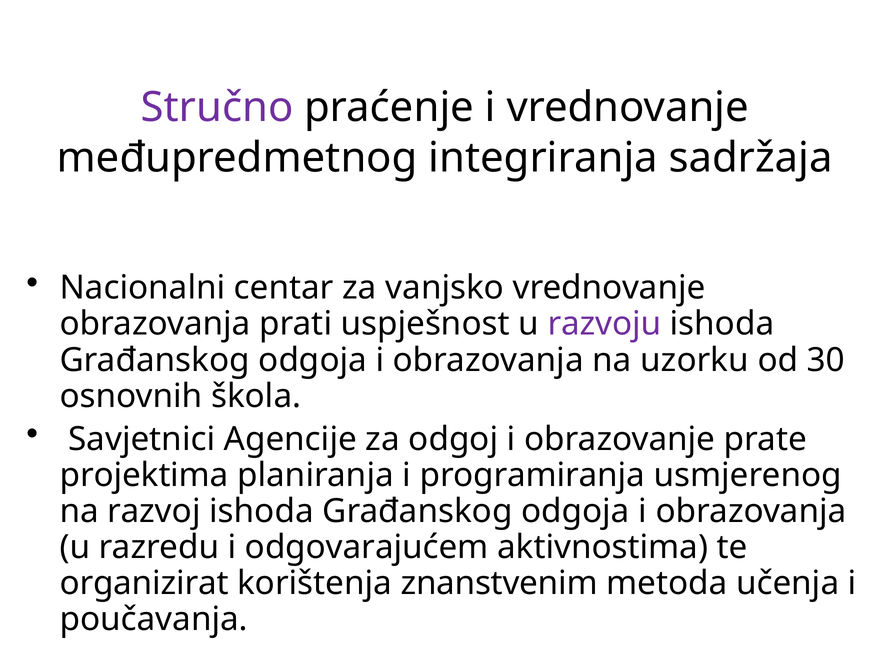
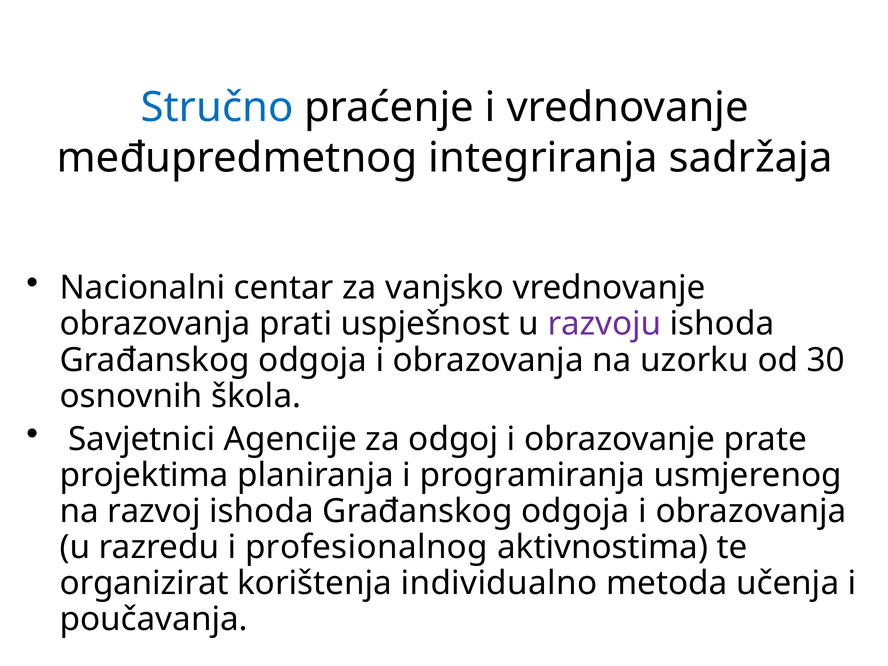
Stručno colour: purple -> blue
odgovarajućem: odgovarajućem -> profesionalnog
znanstvenim: znanstvenim -> individualno
